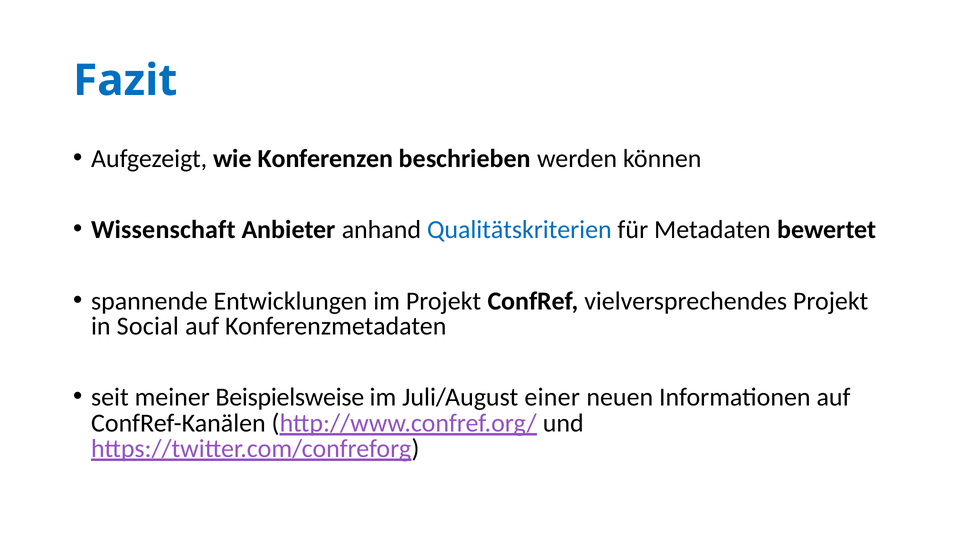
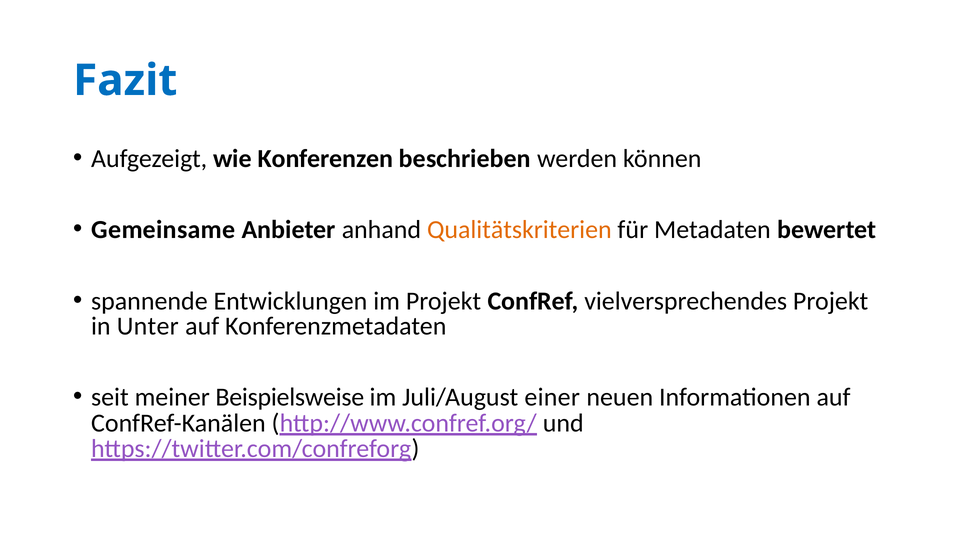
Wissenschaft: Wissenschaft -> Gemeinsame
Qualitätskriterien colour: blue -> orange
Social: Social -> Unter
